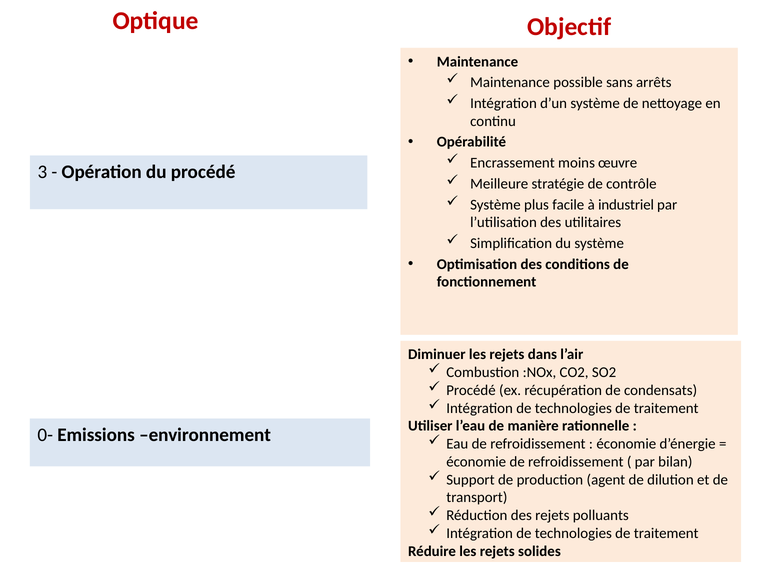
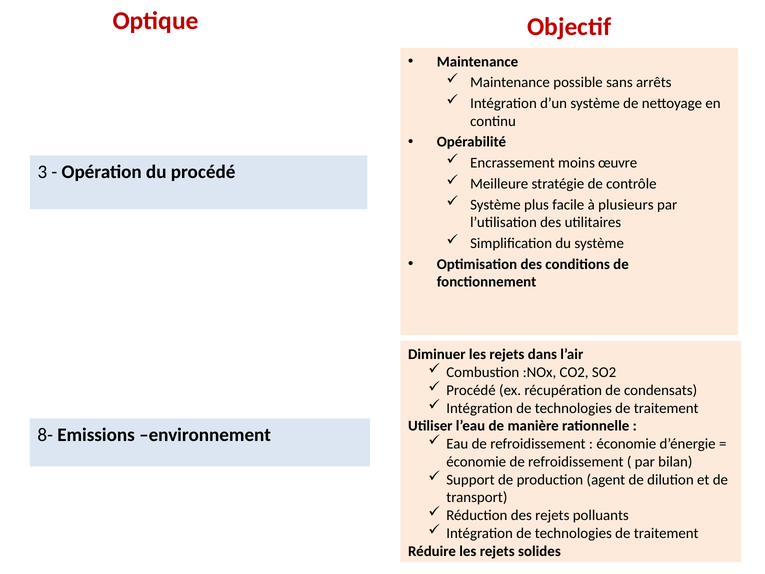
industriel: industriel -> plusieurs
0-: 0- -> 8-
